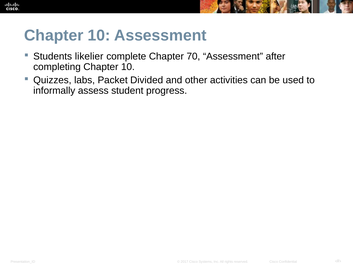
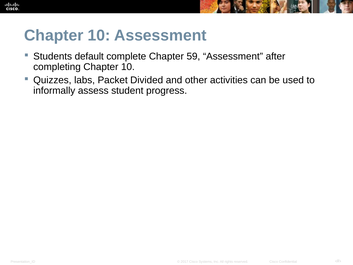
likelier: likelier -> default
70: 70 -> 59
